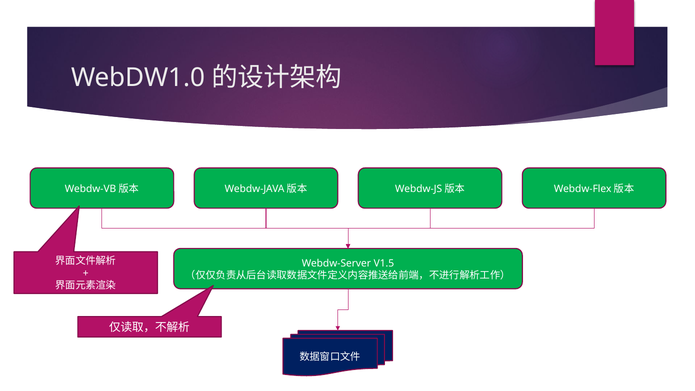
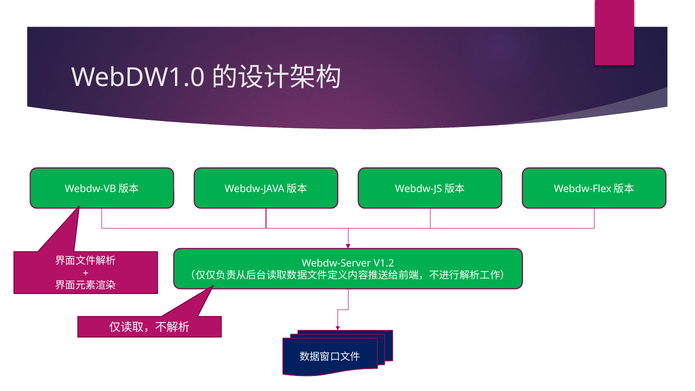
V1.5: V1.5 -> V1.2
